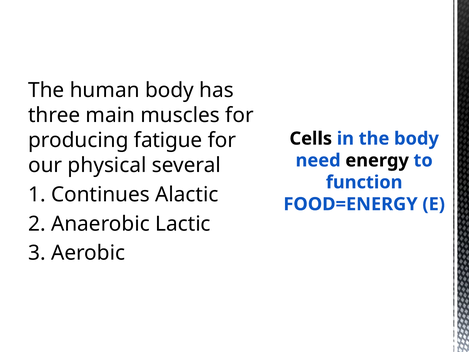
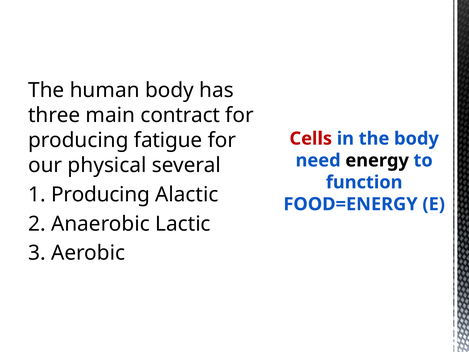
muscles: muscles -> contract
Cells colour: black -> red
1 Continues: Continues -> Producing
